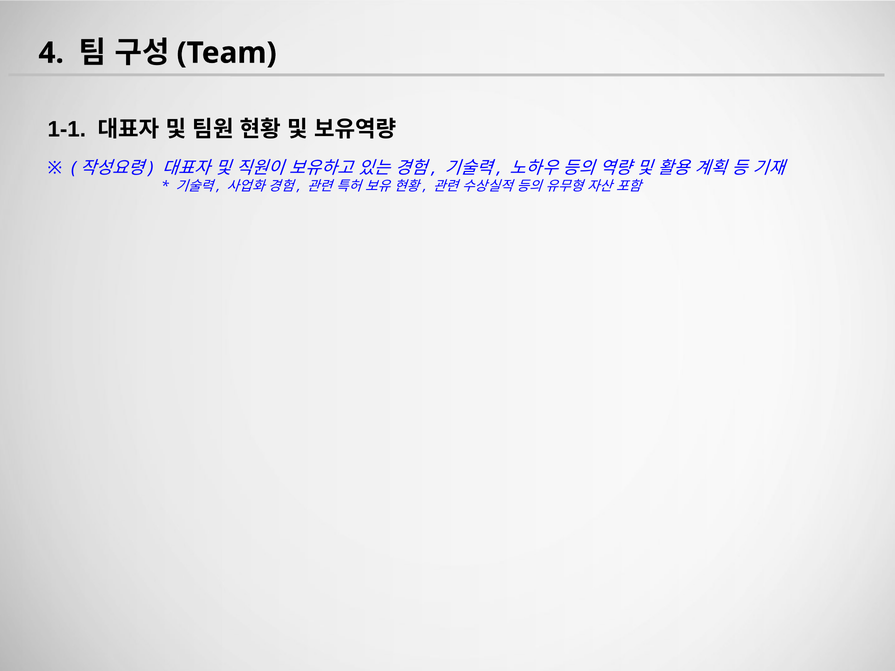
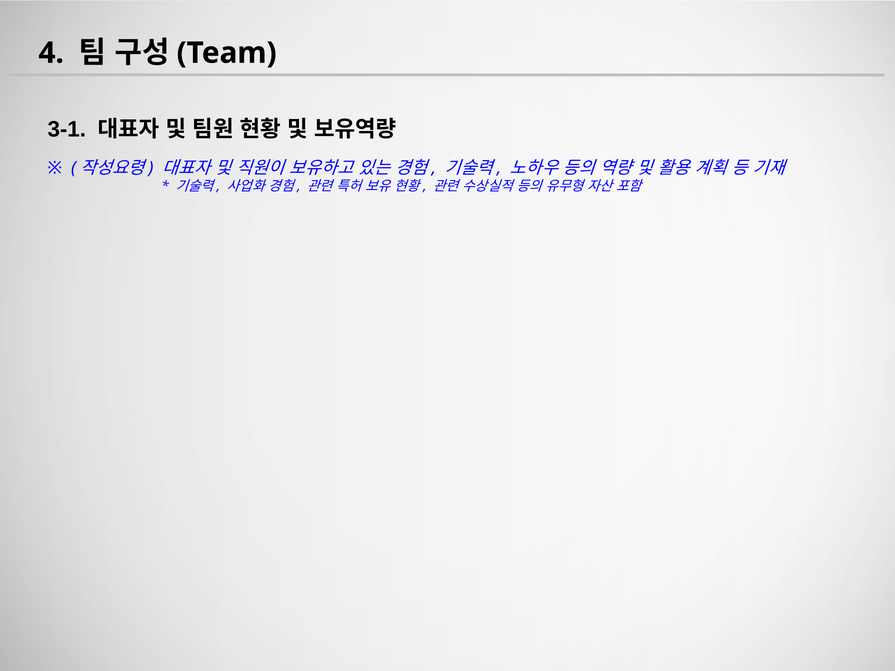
1-1: 1-1 -> 3-1
